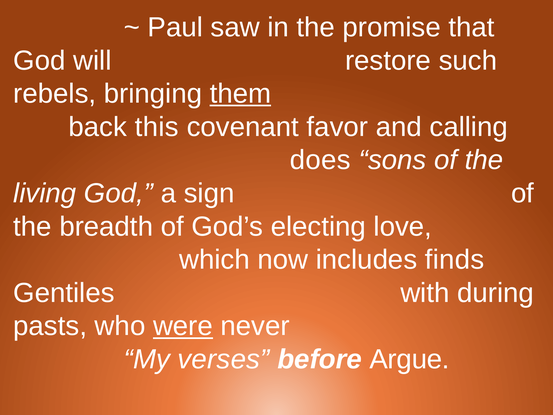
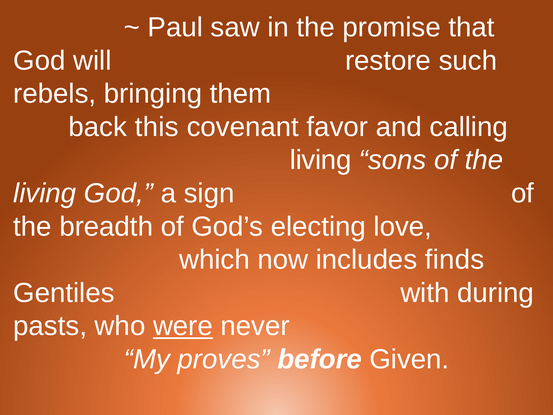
them underline: present -> none
does at (320, 160): does -> living
verses: verses -> proves
Argue: Argue -> Given
